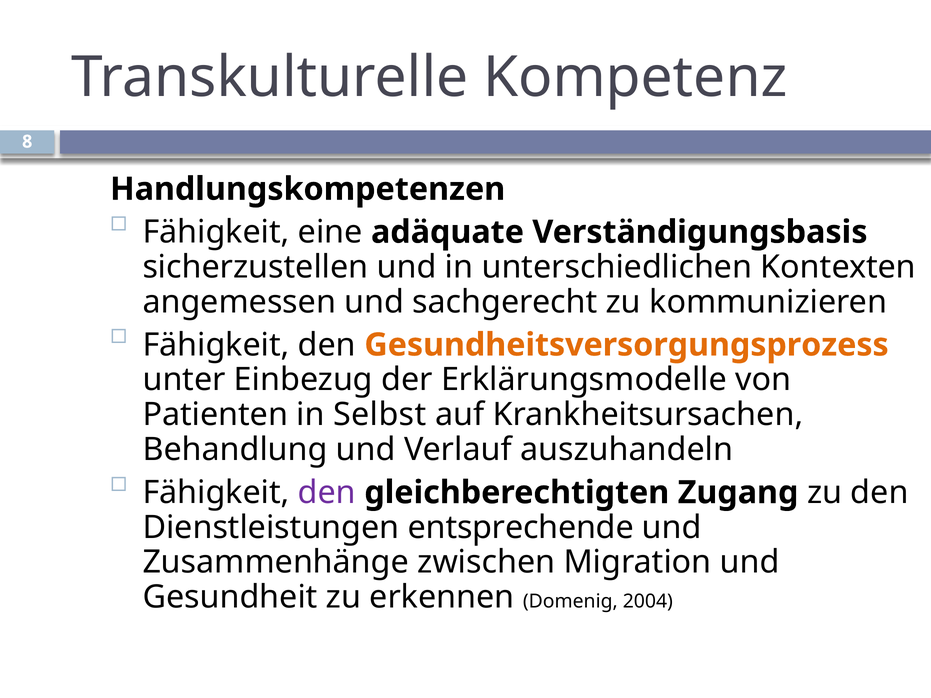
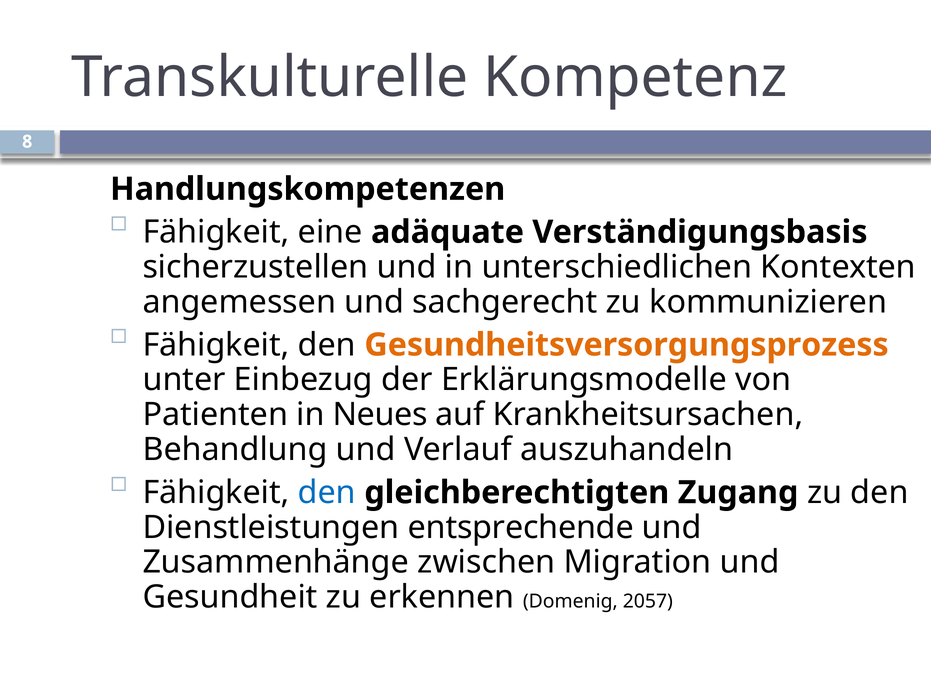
Selbst: Selbst -> Neues
den at (327, 493) colour: purple -> blue
2004: 2004 -> 2057
